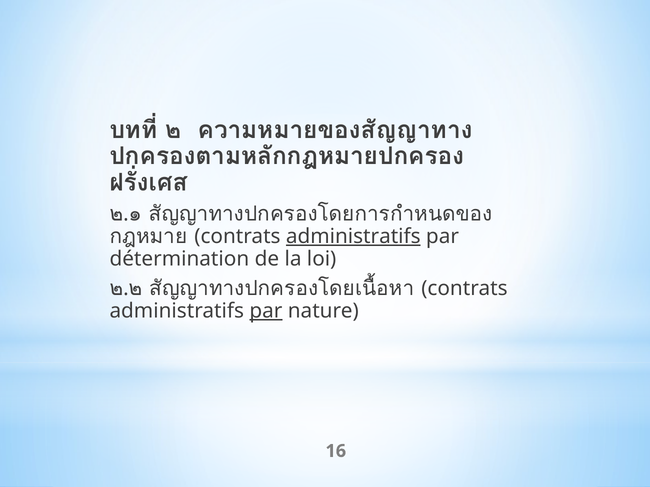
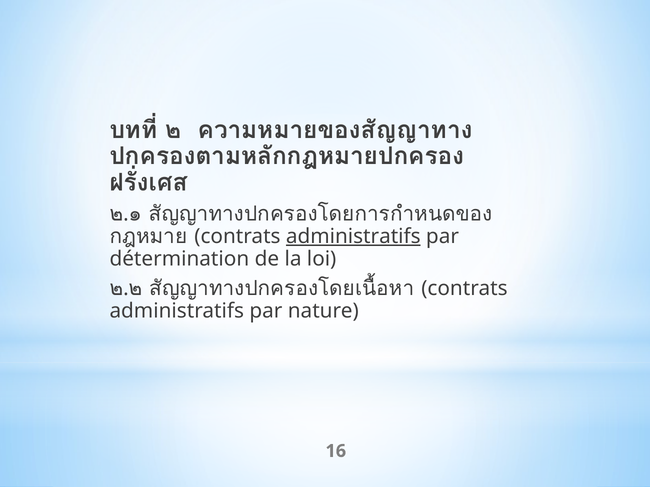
par at (266, 311) underline: present -> none
